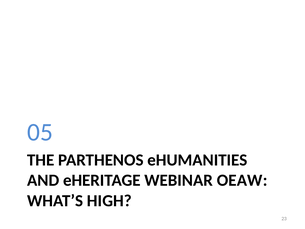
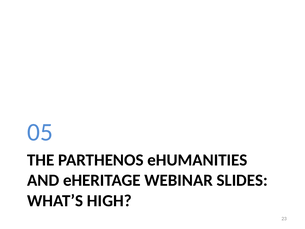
OEAW: OEAW -> SLIDES
